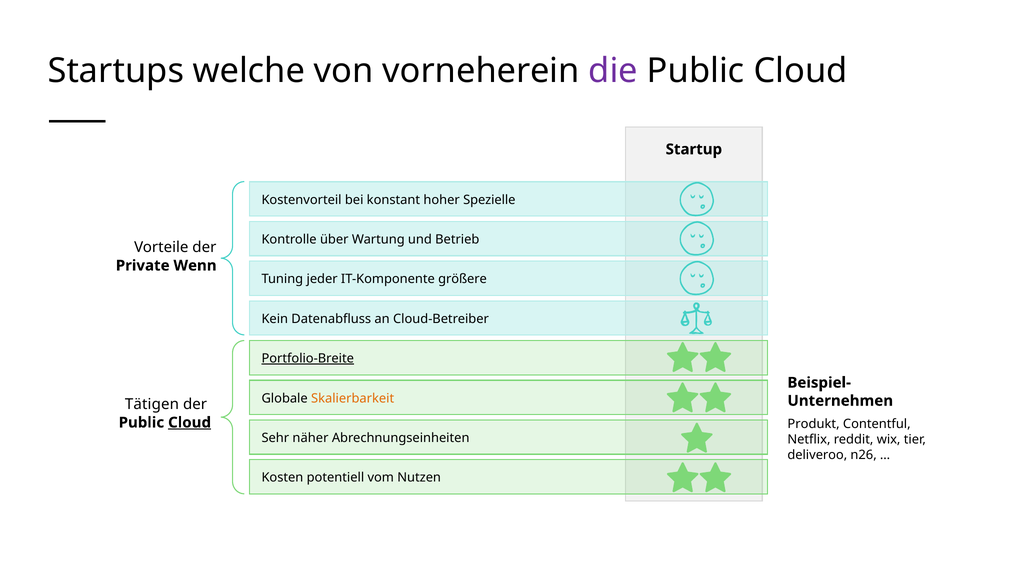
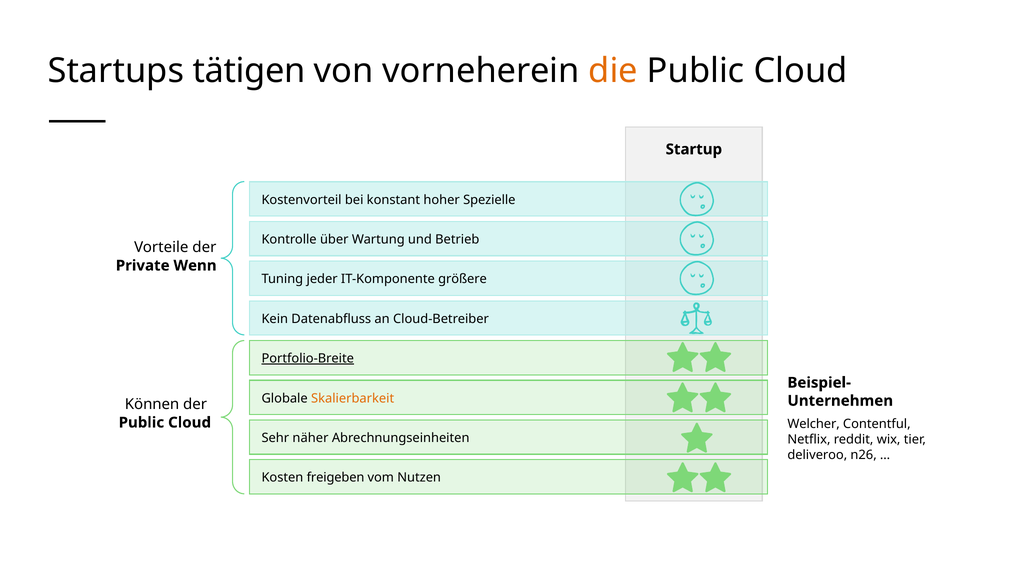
welche: welche -> tätigen
die colour: purple -> orange
Tätigen: Tätigen -> Können
Cloud at (190, 423) underline: present -> none
Produkt: Produkt -> Welcher
potentiell: potentiell -> freigeben
